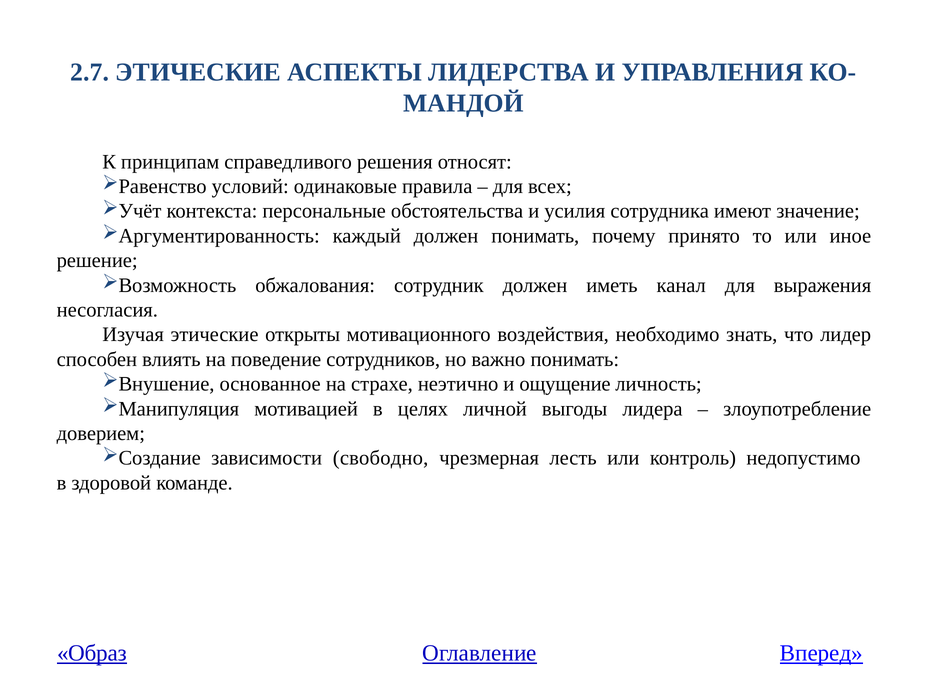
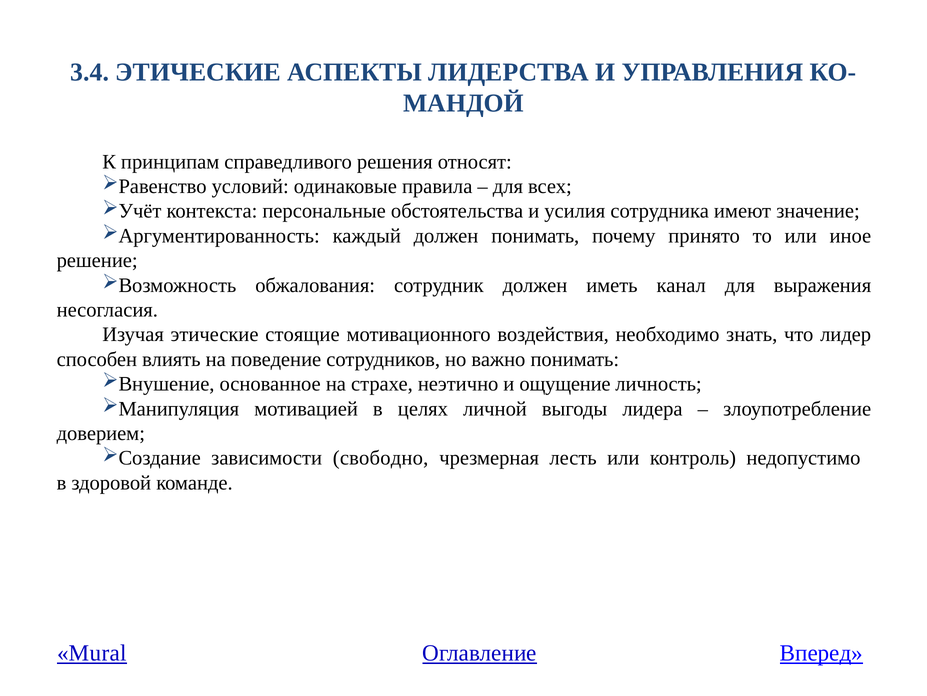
2.7: 2.7 -> 3.4
открыты: открыты -> стоящие
Образ: Образ -> Mural
